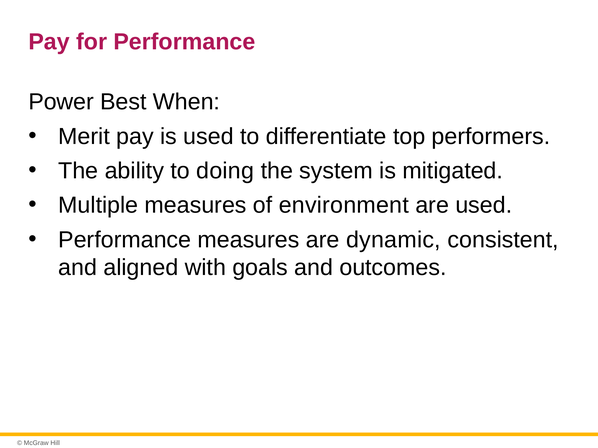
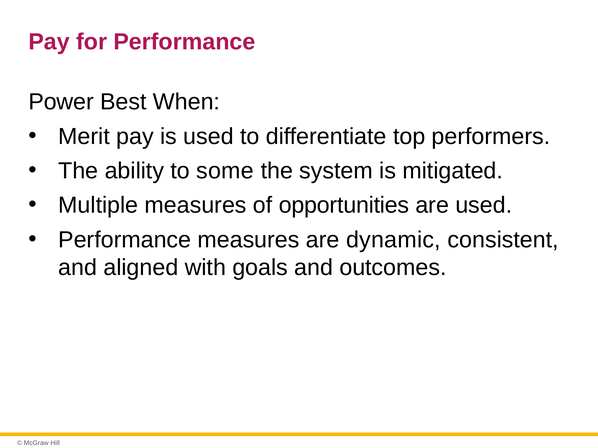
doing: doing -> some
environment: environment -> opportunities
